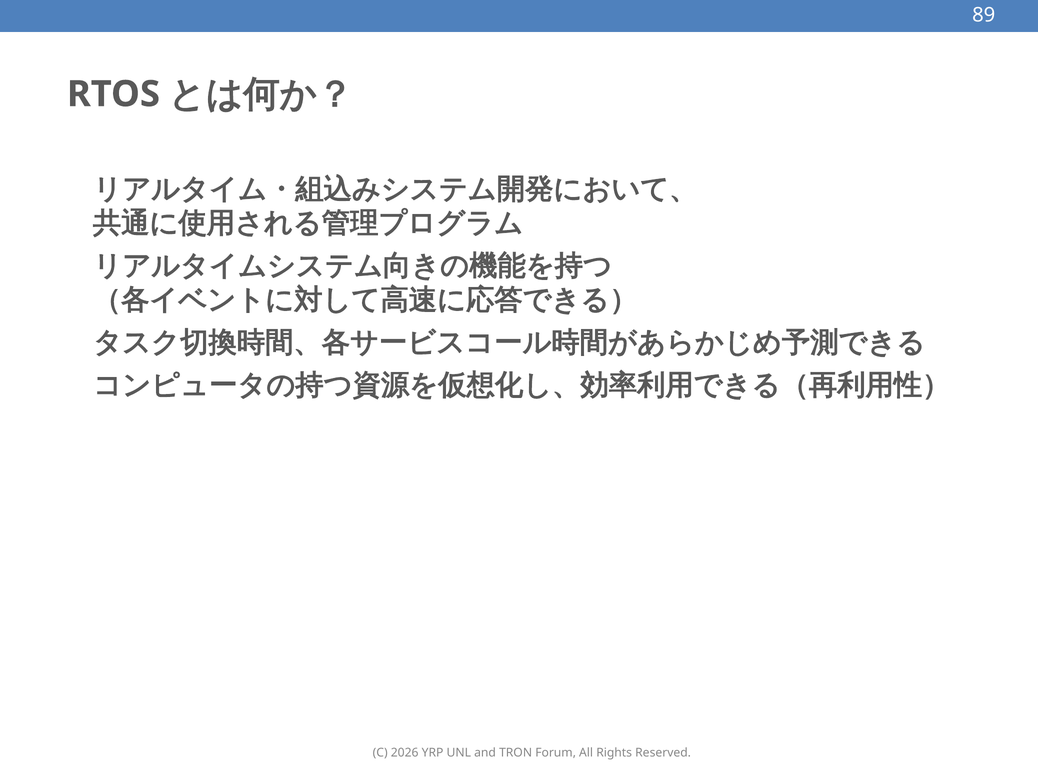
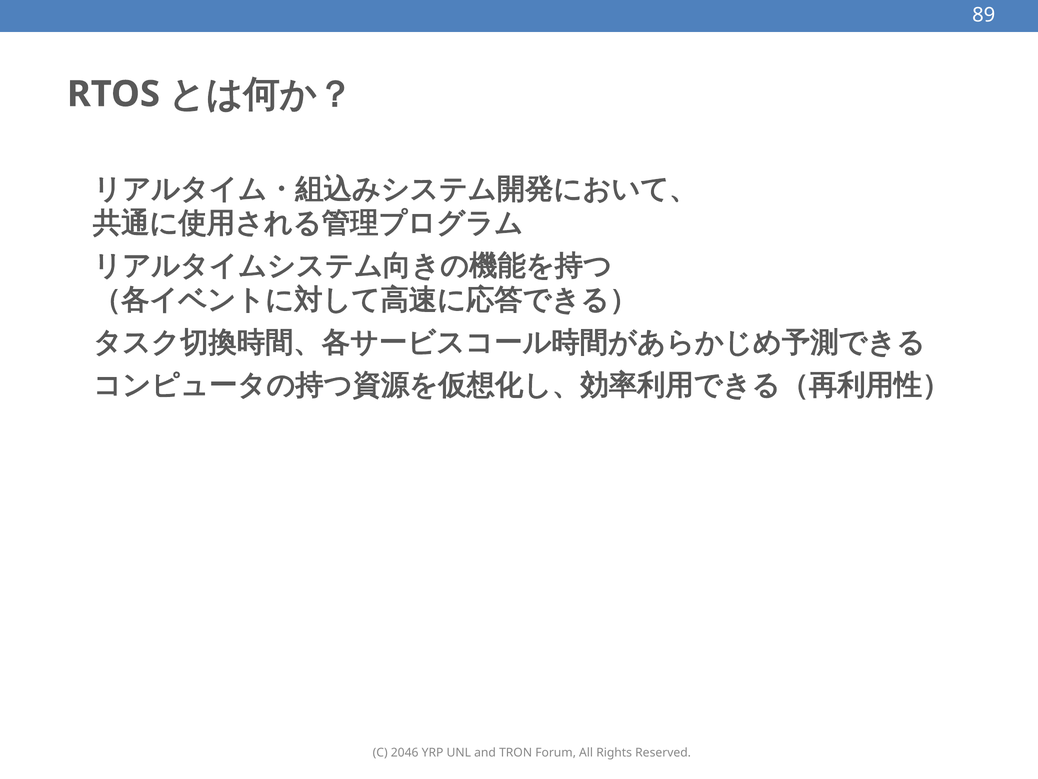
2026: 2026 -> 2046
